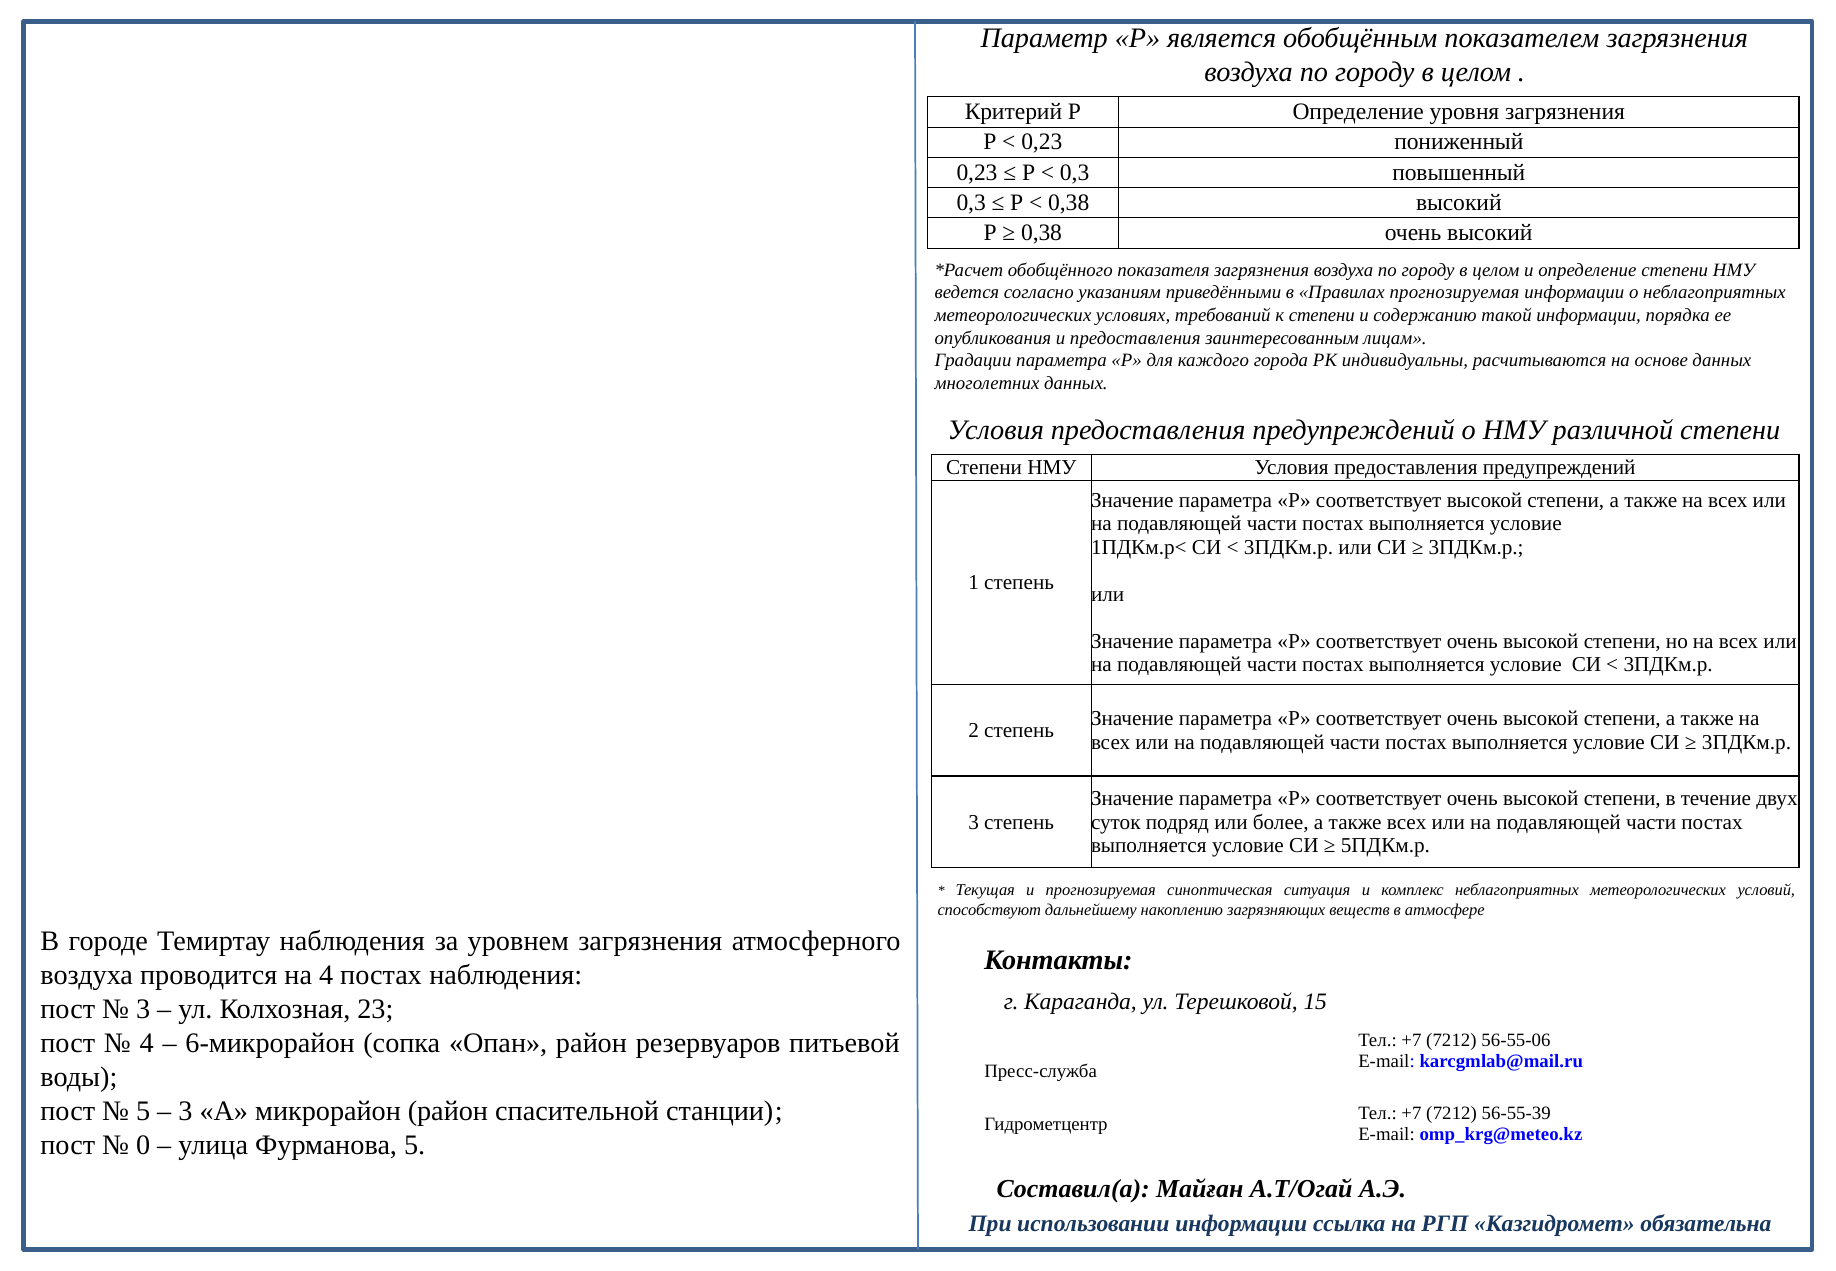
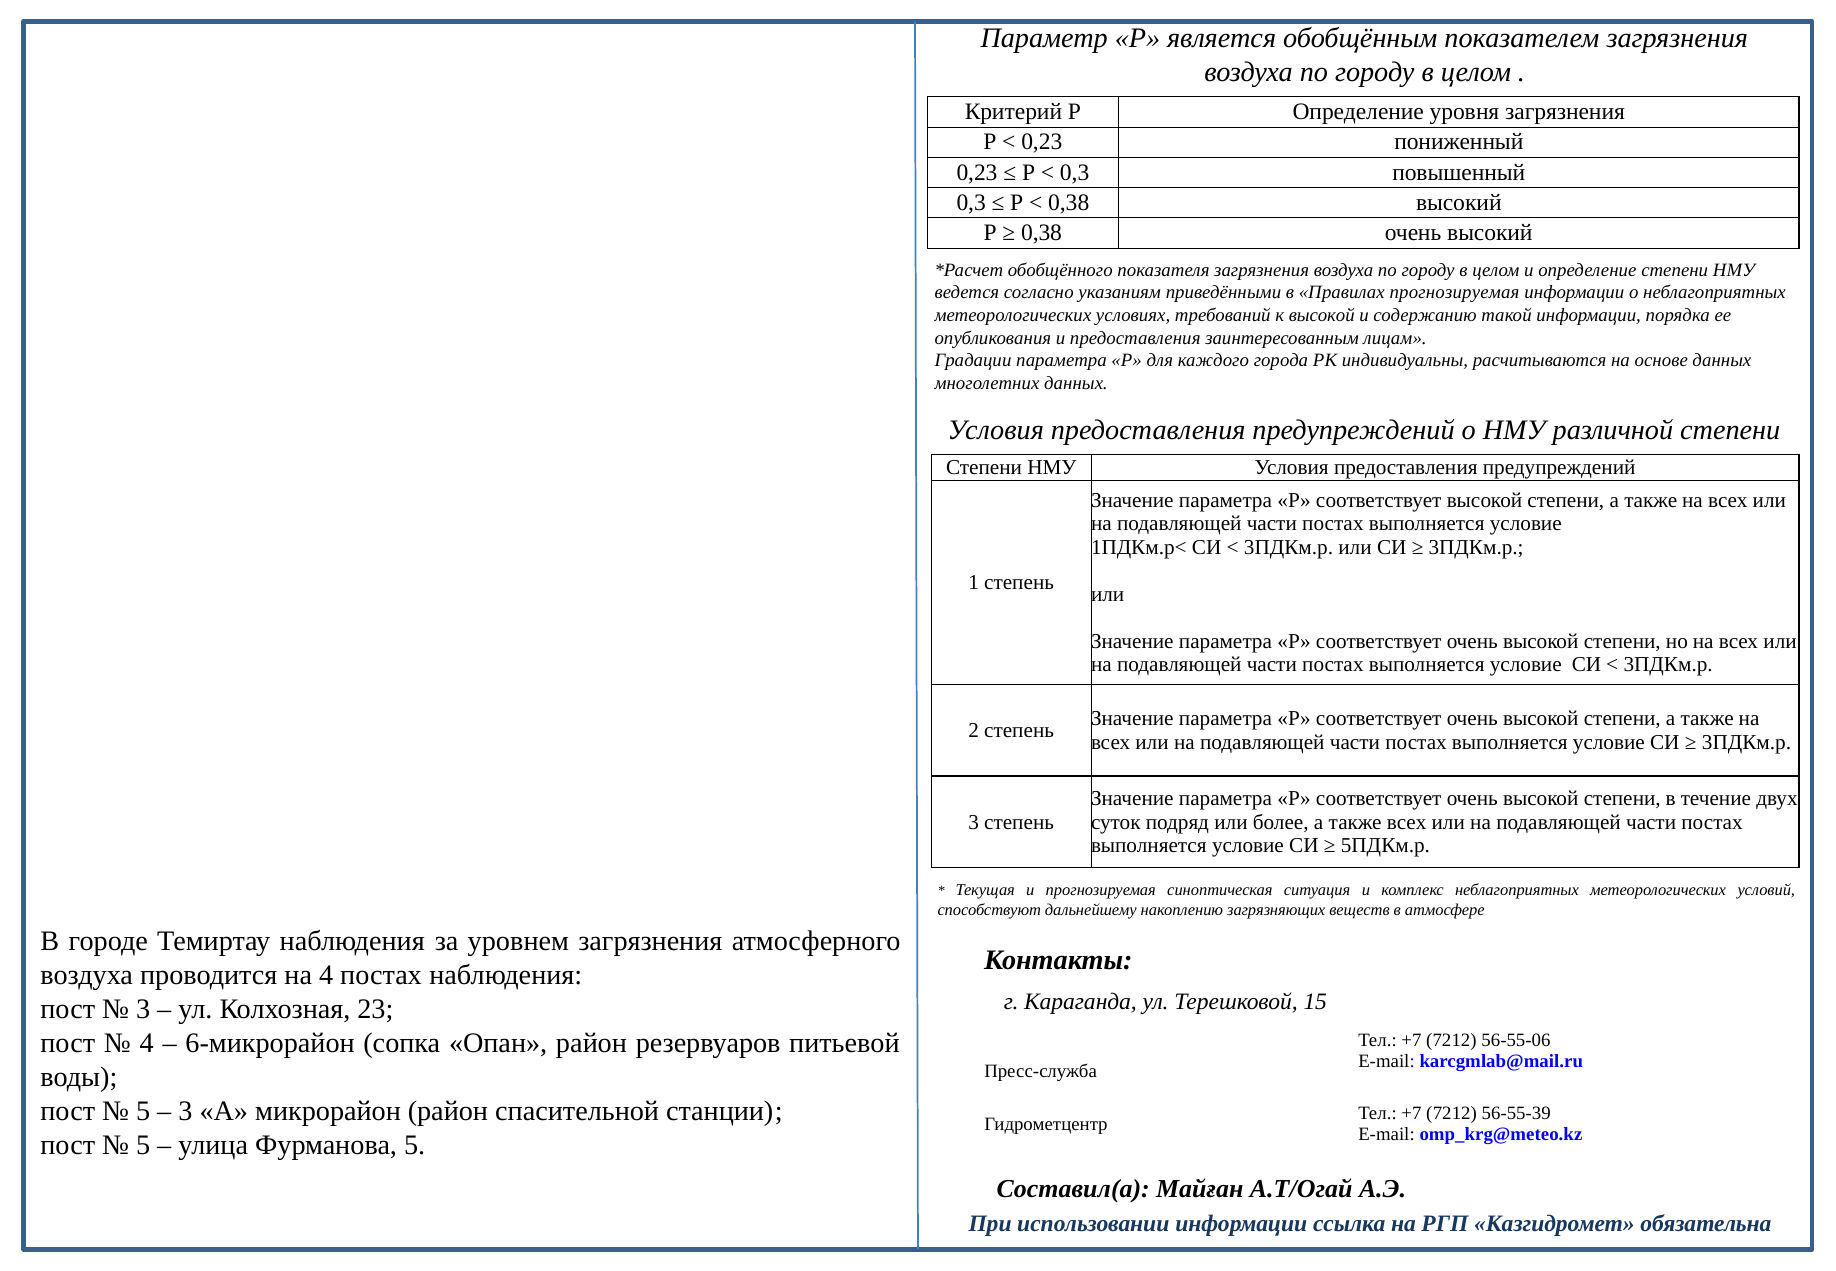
к степени: степени -> высокой
0 at (143, 1145): 0 -> 5
